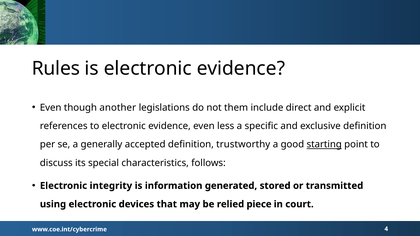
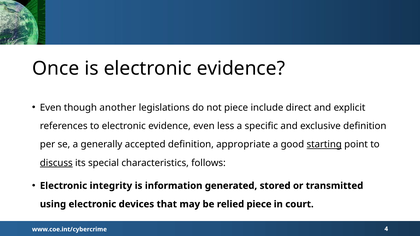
Rules: Rules -> Once
not them: them -> piece
trustworthy: trustworthy -> appropriate
discuss underline: none -> present
